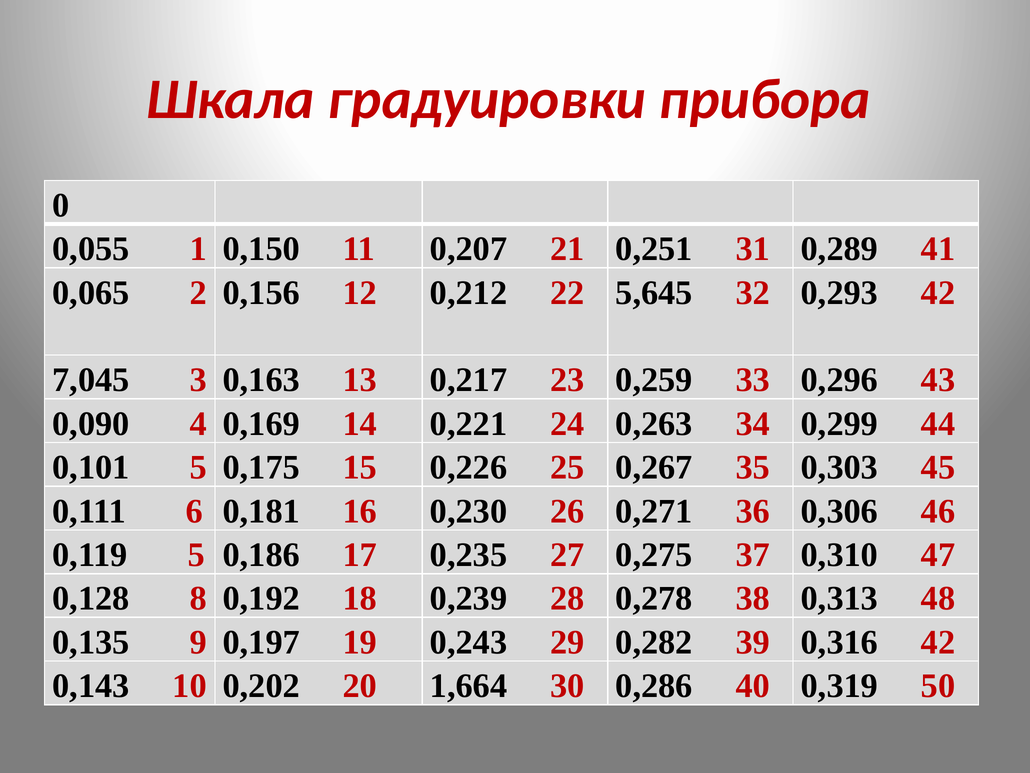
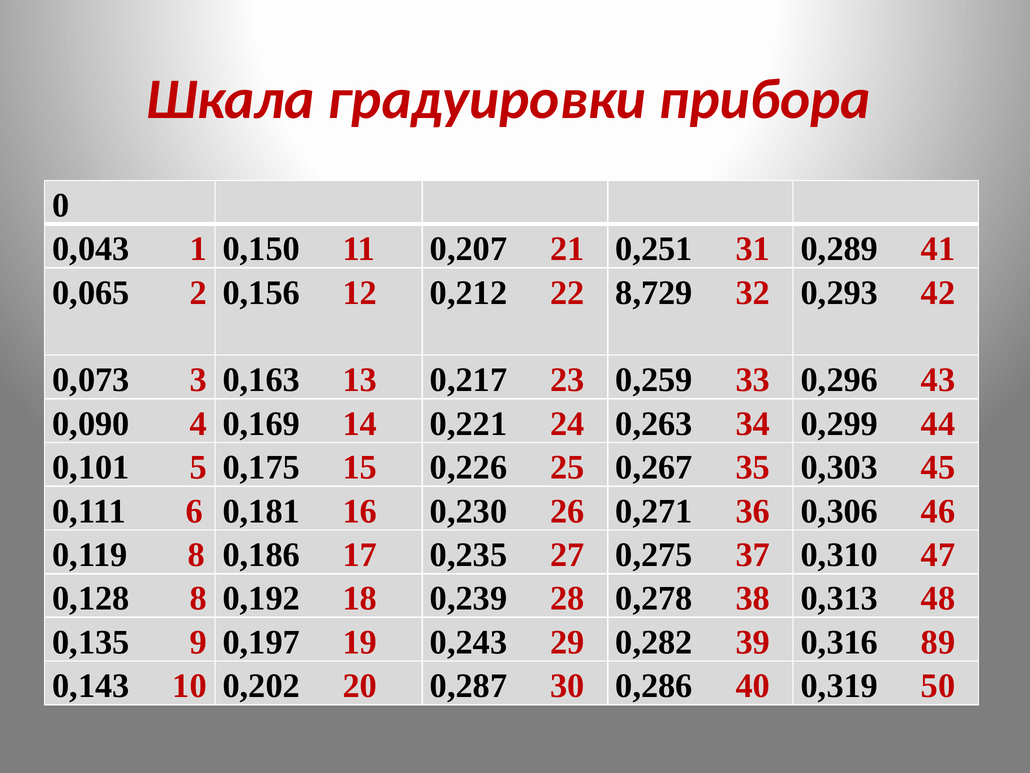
0,055: 0,055 -> 0,043
5,645: 5,645 -> 8,729
7,045: 7,045 -> 0,073
0,119 5: 5 -> 8
0,316 42: 42 -> 89
1,664: 1,664 -> 0,287
